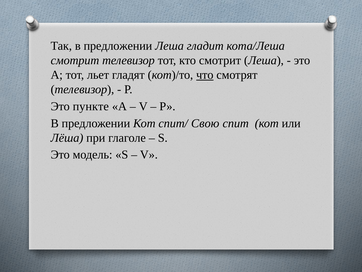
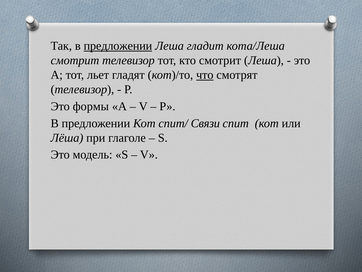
предложении at (118, 46) underline: none -> present
пункте: пункте -> формы
Свою: Свою -> Связи
